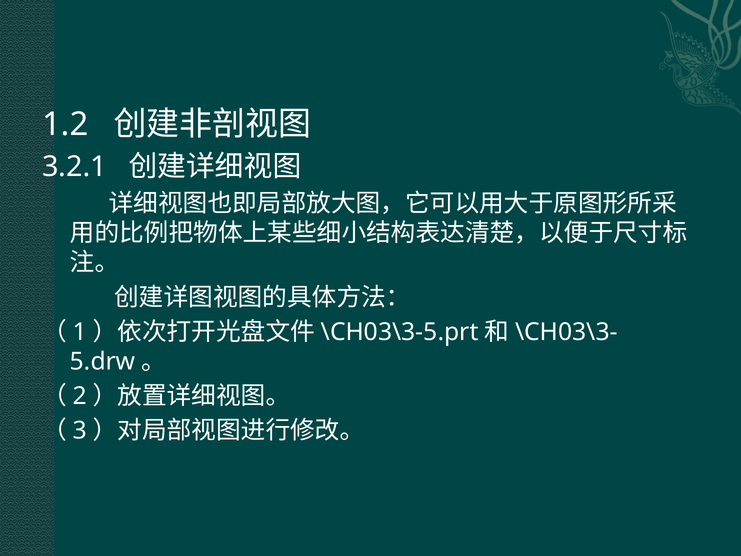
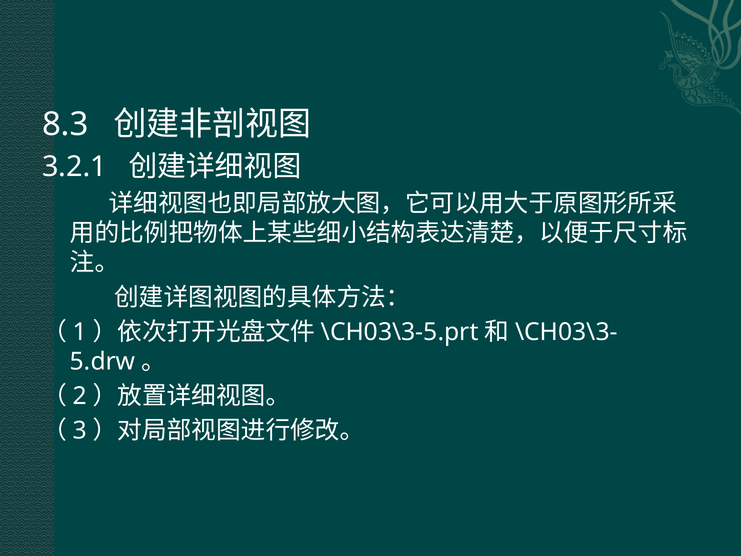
1.2: 1.2 -> 8.3
